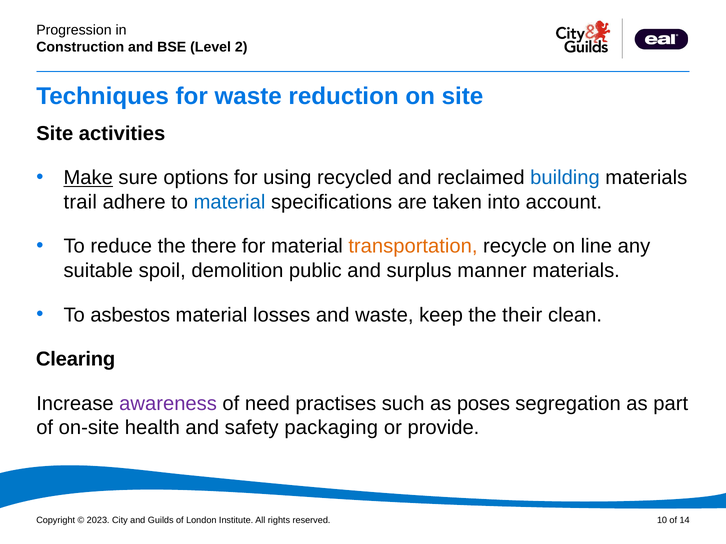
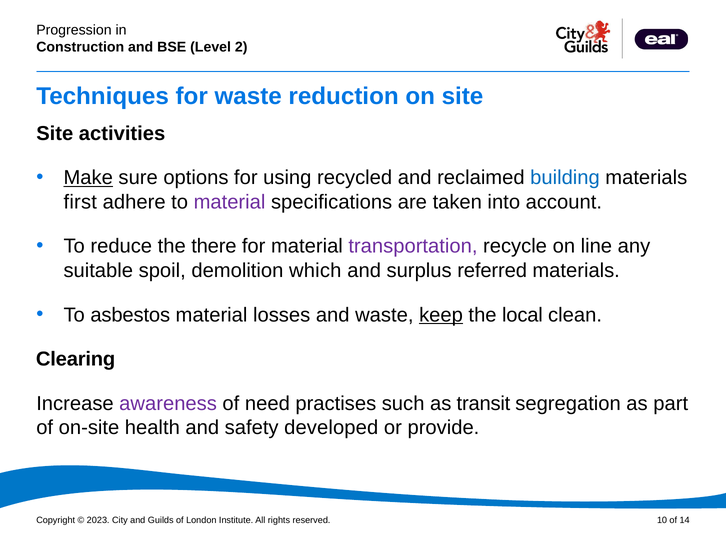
trail: trail -> first
material at (230, 202) colour: blue -> purple
transportation colour: orange -> purple
public: public -> which
manner: manner -> referred
keep underline: none -> present
their: their -> local
poses: poses -> transit
packaging: packaging -> developed
